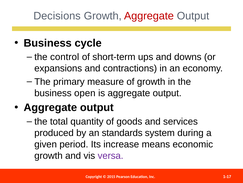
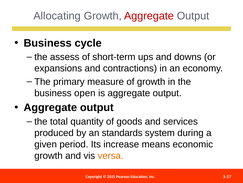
Decisions: Decisions -> Allocating
control: control -> assess
versa colour: purple -> orange
